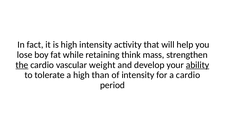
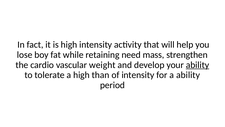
think: think -> need
the underline: present -> none
a cardio: cardio -> ability
